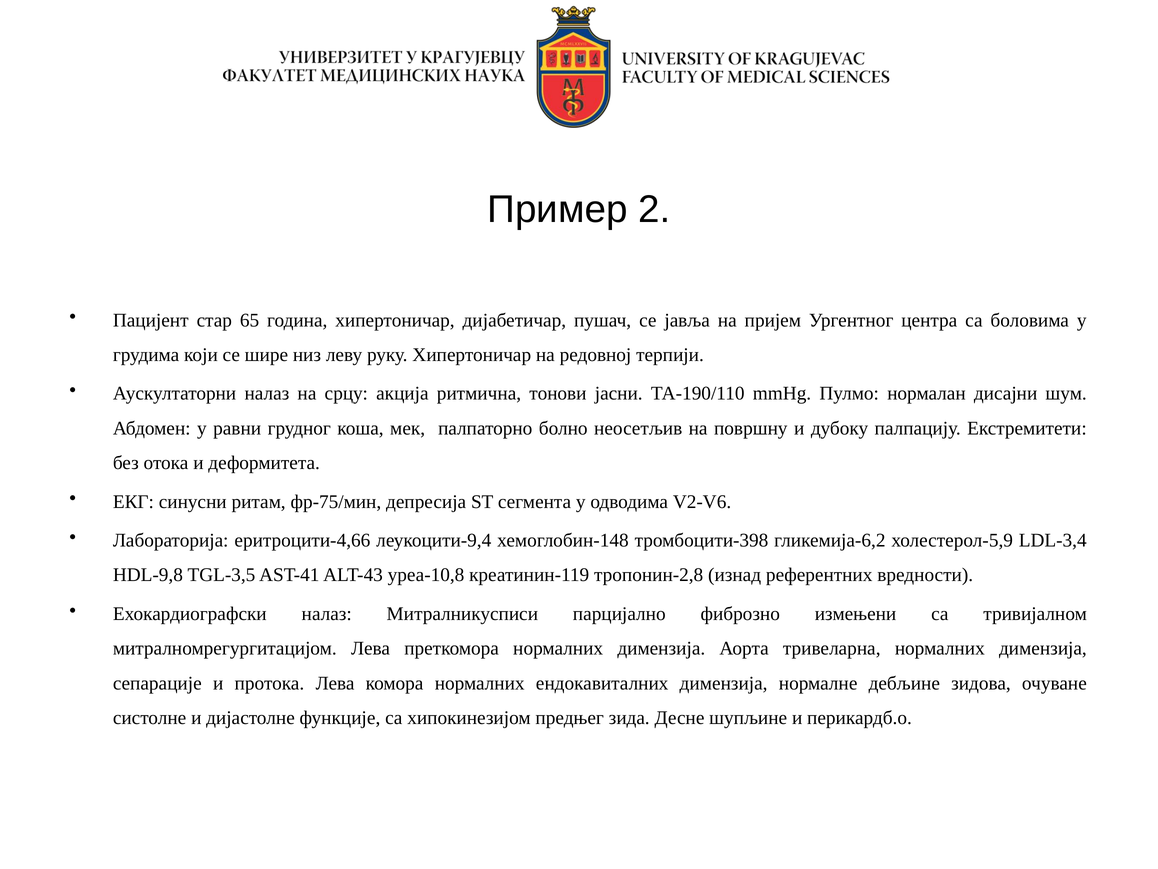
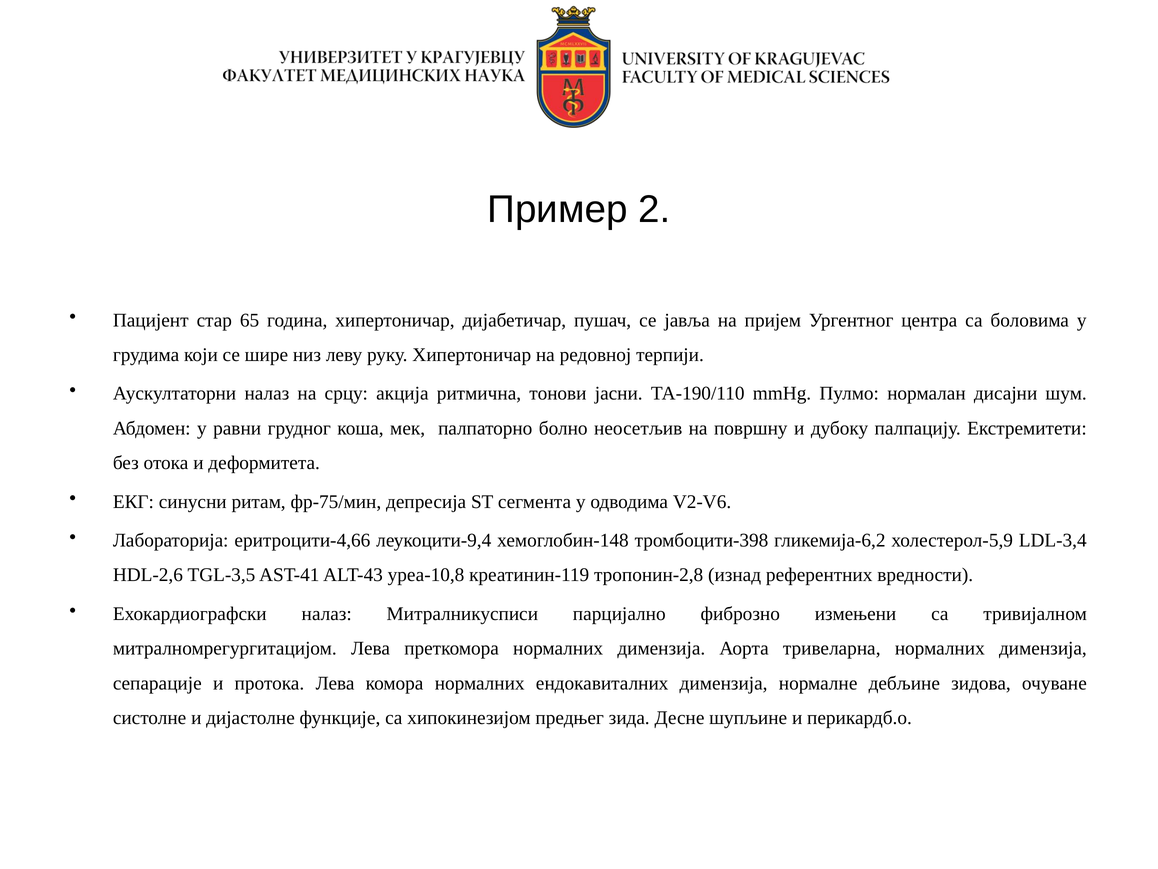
HDL-9,8: HDL-9,8 -> HDL-2,6
